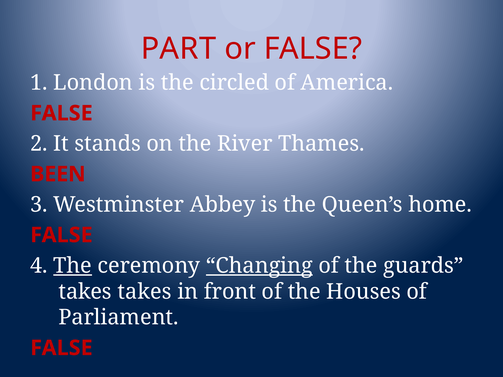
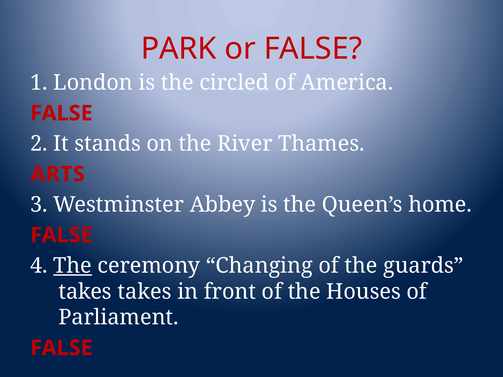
PART: PART -> PARK
BEEN: BEEN -> ARTS
Changing underline: present -> none
